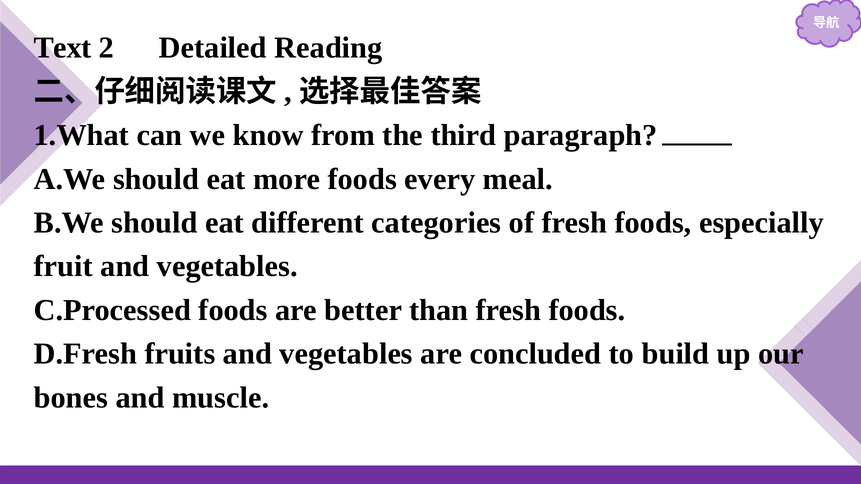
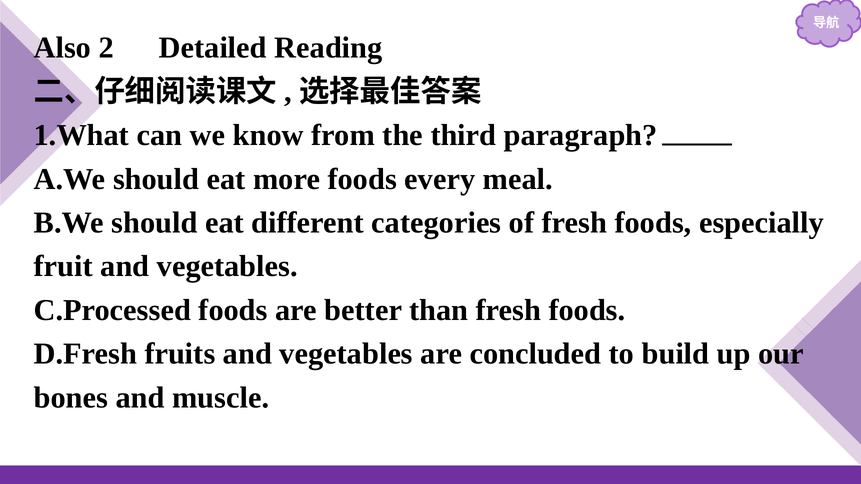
Text: Text -> Also
